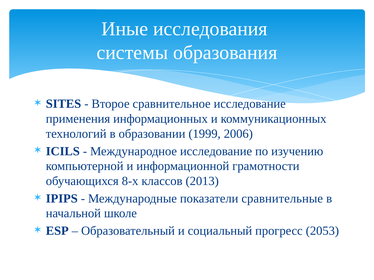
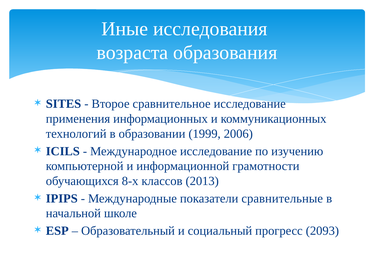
системы: системы -> возраста
2053: 2053 -> 2093
